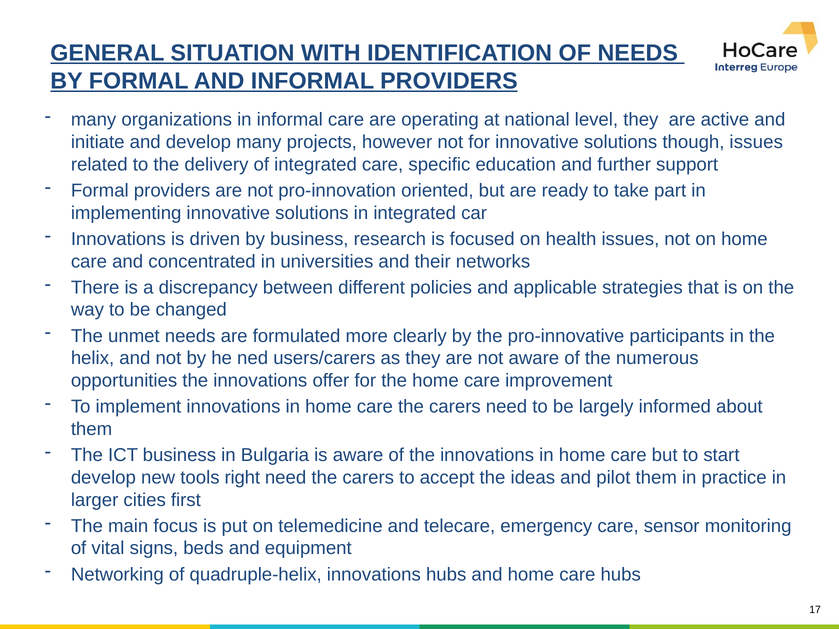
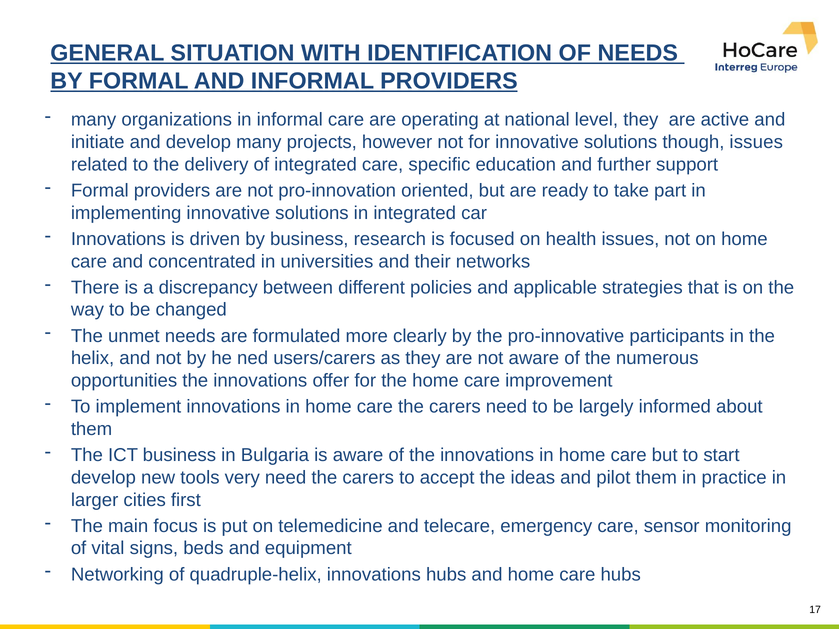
right: right -> very
